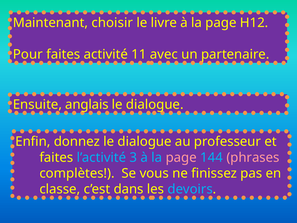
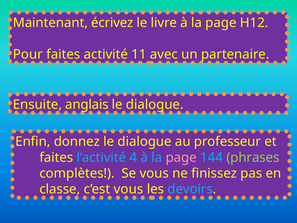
choisir: choisir -> écrivez
3: 3 -> 4
phrases colour: pink -> light green
c’est dans: dans -> vous
